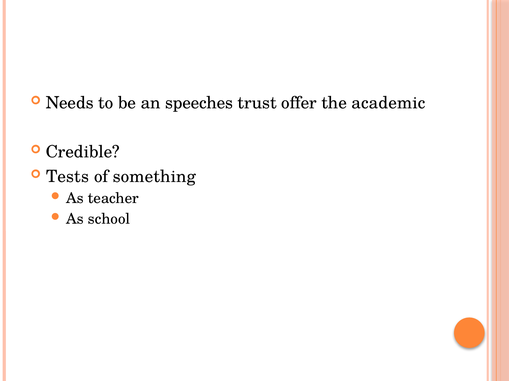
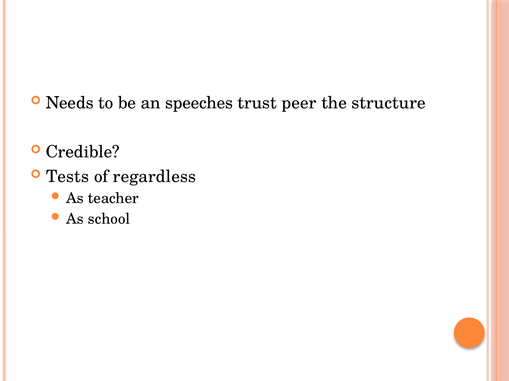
offer: offer -> peer
academic: academic -> structure
something: something -> regardless
